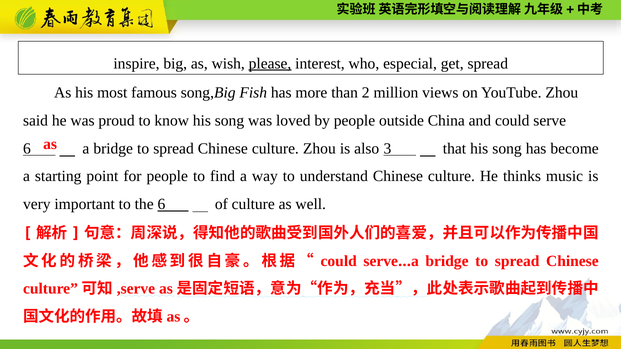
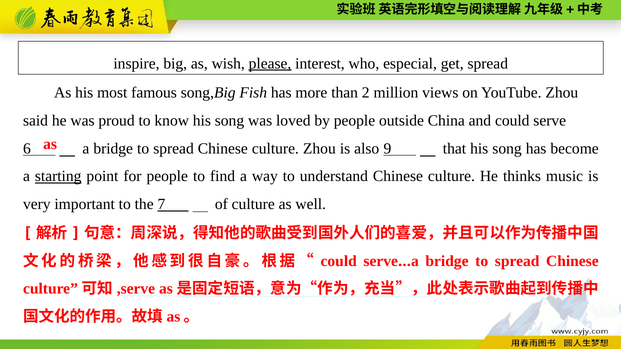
3: 3 -> 9
starting underline: none -> present
the 6: 6 -> 7
